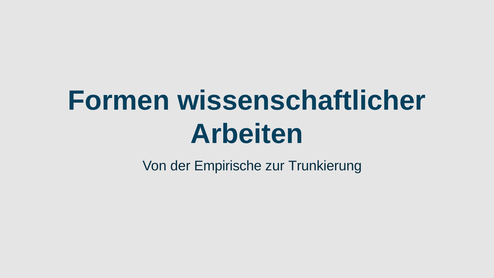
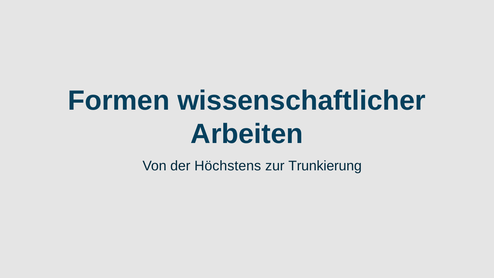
Empirische: Empirische -> Höchstens
